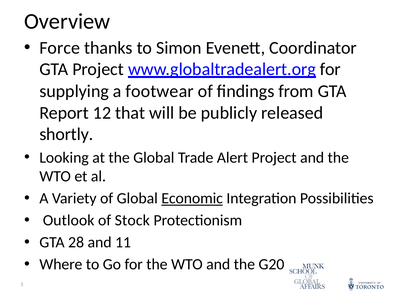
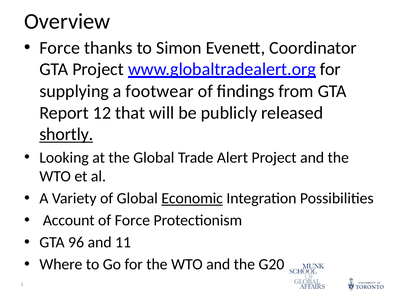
shortly underline: none -> present
Outlook: Outlook -> Account
of Stock: Stock -> Force
28: 28 -> 96
